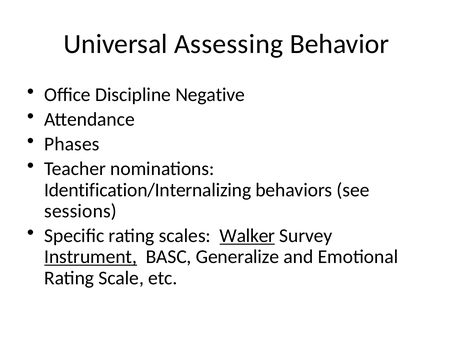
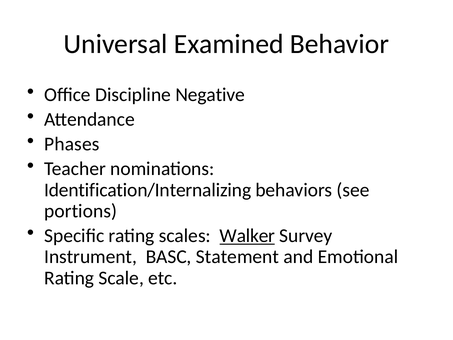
Assessing: Assessing -> Examined
sessions: sessions -> portions
Instrument underline: present -> none
Generalize: Generalize -> Statement
